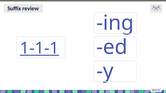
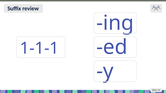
1-1-1 underline: present -> none
